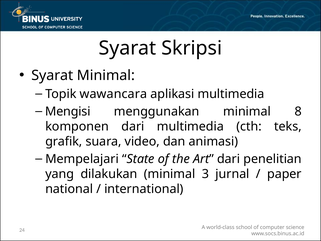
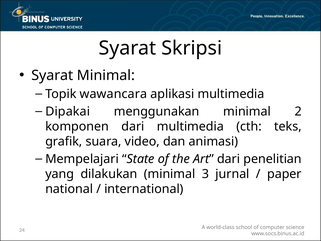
Mengisi: Mengisi -> Dipakai
8: 8 -> 2
